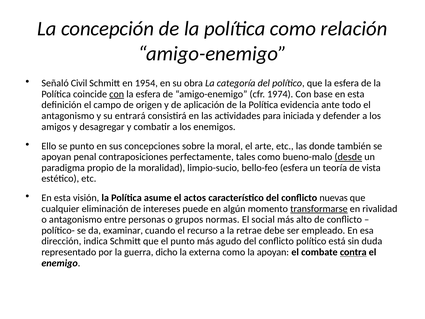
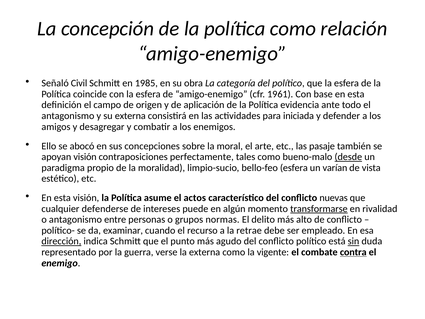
1954: 1954 -> 1985
con at (117, 94) underline: present -> none
1974: 1974 -> 1961
su entrará: entrará -> externa
se punto: punto -> abocó
donde: donde -> pasaje
apoyan penal: penal -> visión
teoría: teoría -> varían
eliminación: eliminación -> defenderse
social: social -> delito
dirección underline: none -> present
sin underline: none -> present
dicho: dicho -> verse
la apoyan: apoyan -> vigente
